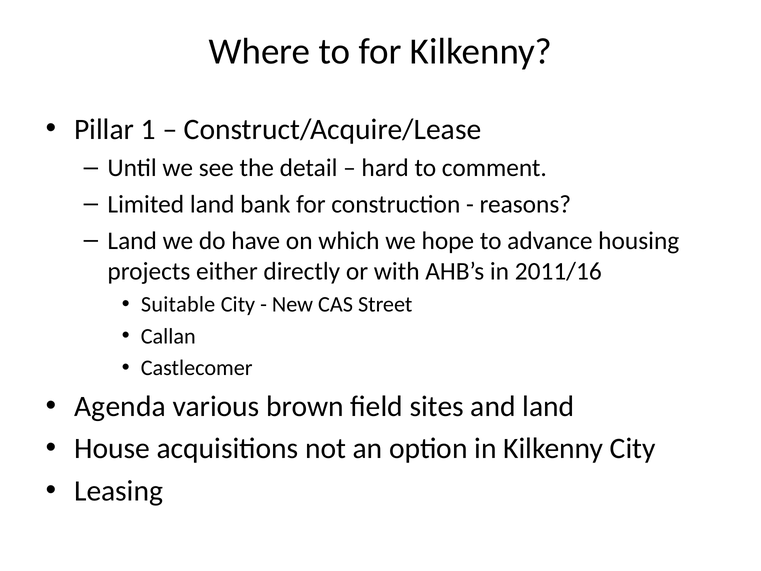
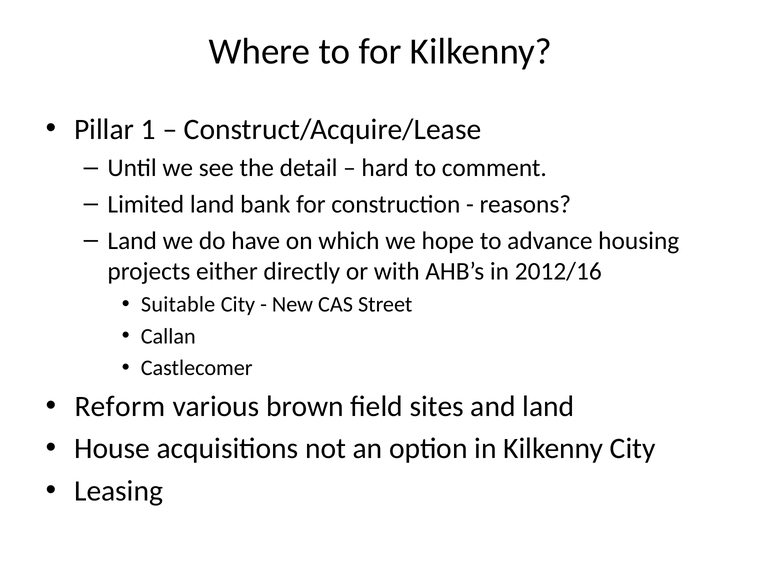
2011/16: 2011/16 -> 2012/16
Agenda: Agenda -> Reform
